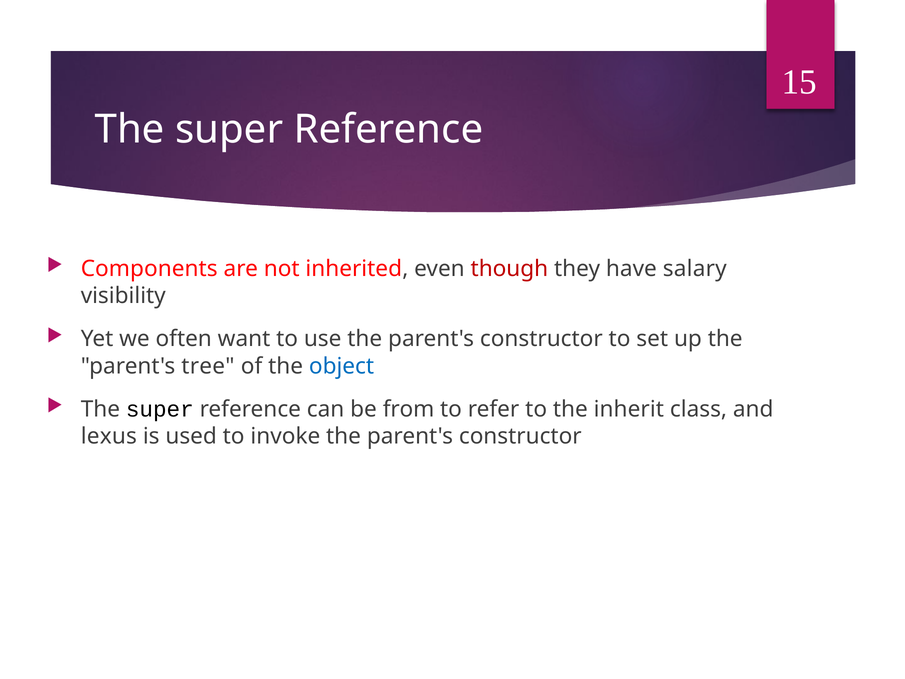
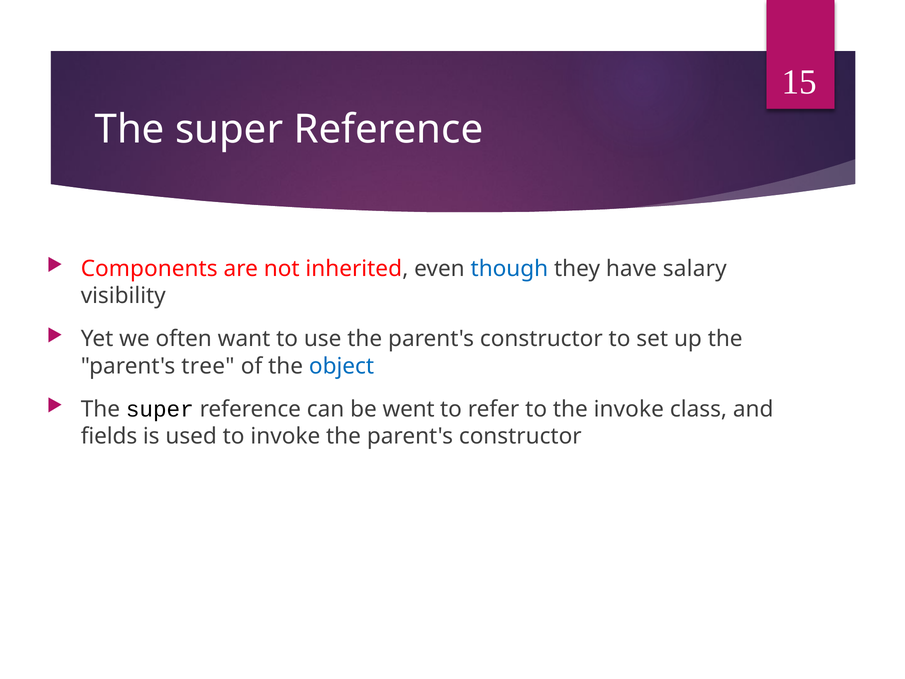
though colour: red -> blue
from: from -> went
the inherit: inherit -> invoke
lexus: lexus -> fields
